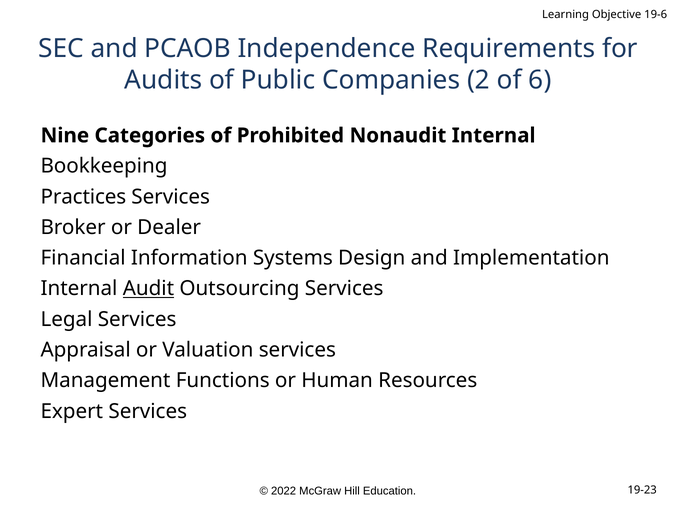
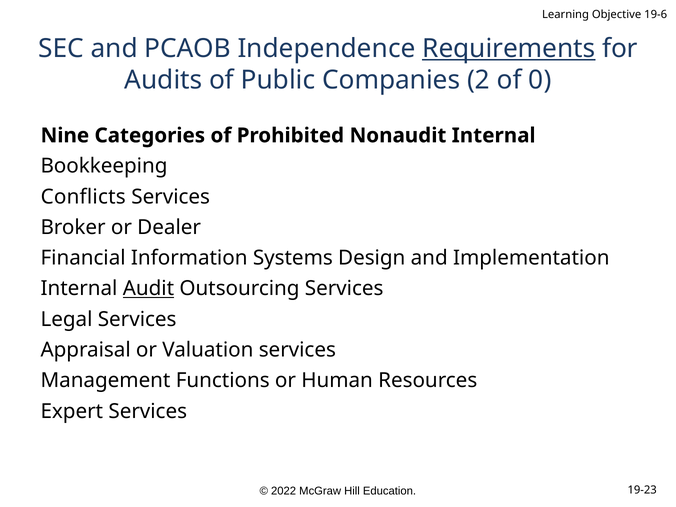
Requirements underline: none -> present
6: 6 -> 0
Practices: Practices -> Conflicts
